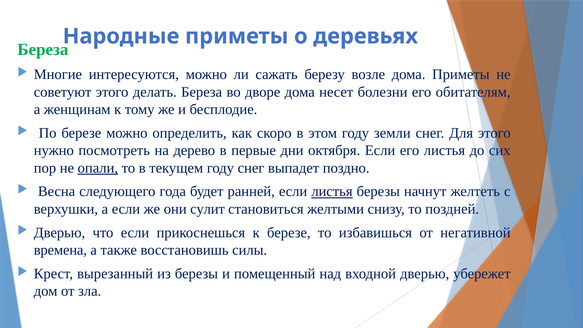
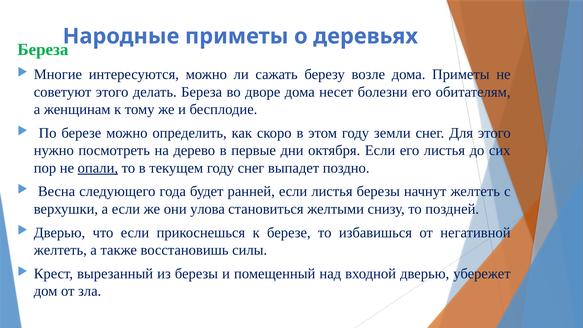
листья at (332, 191) underline: present -> none
сулит: сулит -> улова
времена at (60, 250): времена -> желтеть
